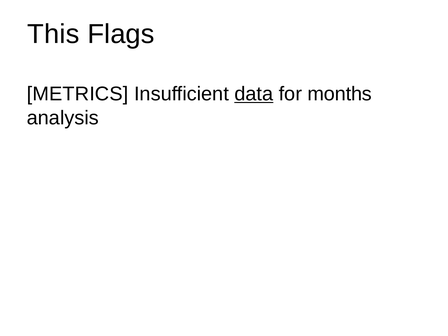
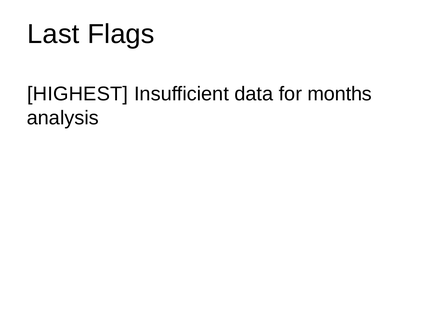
This: This -> Last
METRICS: METRICS -> HIGHEST
data underline: present -> none
